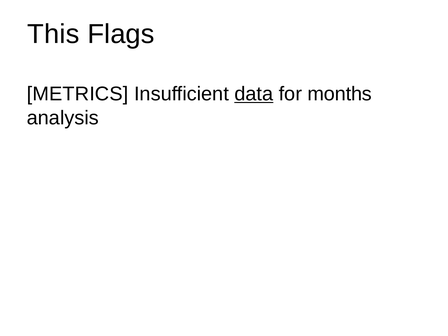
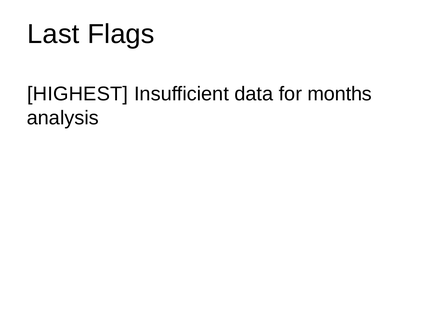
This: This -> Last
METRICS: METRICS -> HIGHEST
data underline: present -> none
